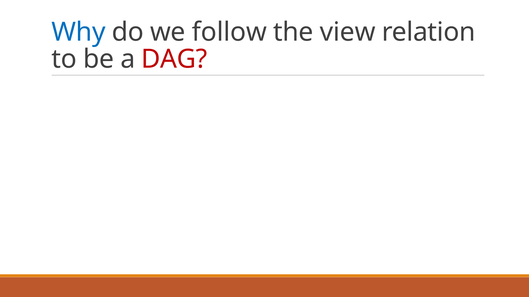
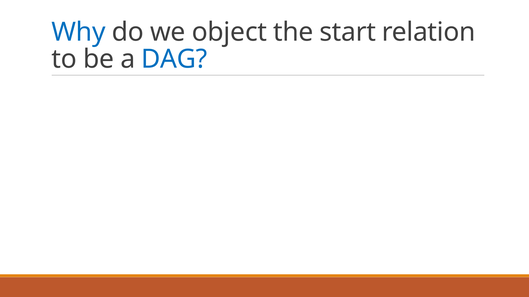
follow: follow -> object
view: view -> start
DAG colour: red -> blue
